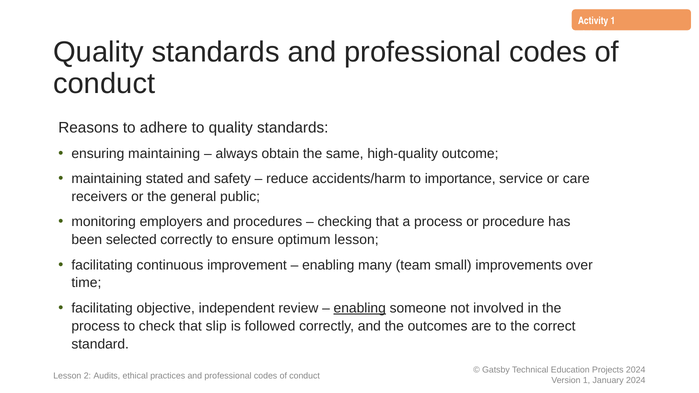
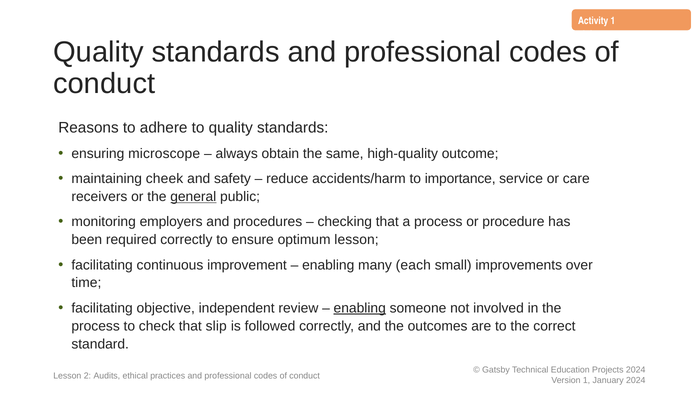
ensuring maintaining: maintaining -> microscope
stated: stated -> cheek
general underline: none -> present
selected: selected -> required
team: team -> each
